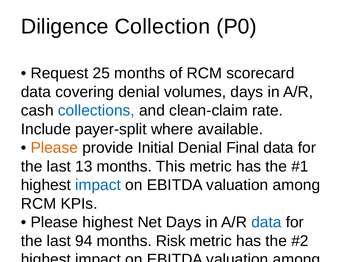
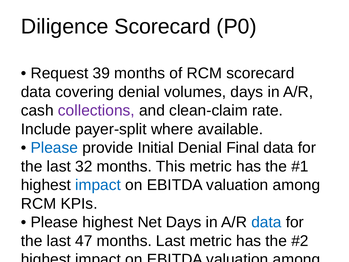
Diligence Collection: Collection -> Scorecard
25: 25 -> 39
collections colour: blue -> purple
Please at (54, 148) colour: orange -> blue
13: 13 -> 32
94: 94 -> 47
months Risk: Risk -> Last
